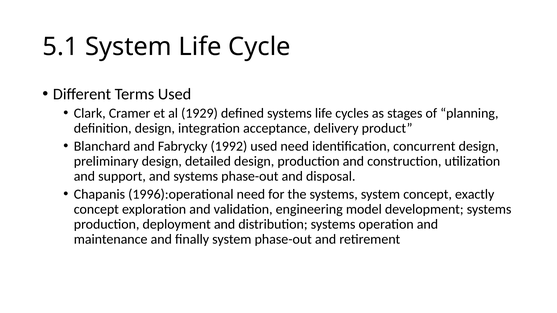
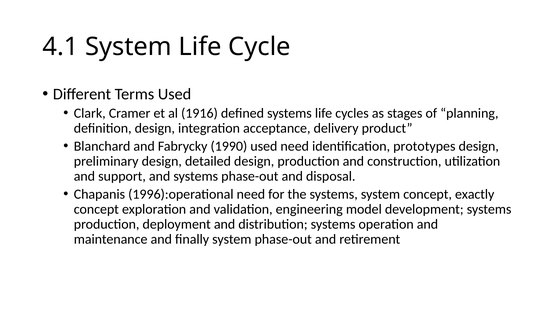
5.1: 5.1 -> 4.1
1929: 1929 -> 1916
1992: 1992 -> 1990
concurrent: concurrent -> prototypes
